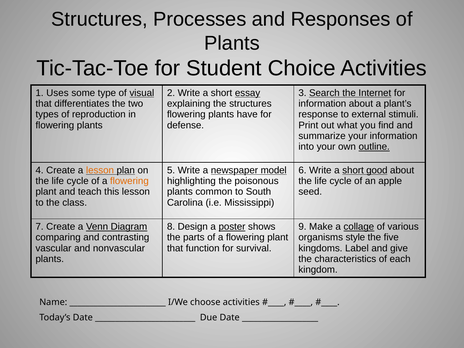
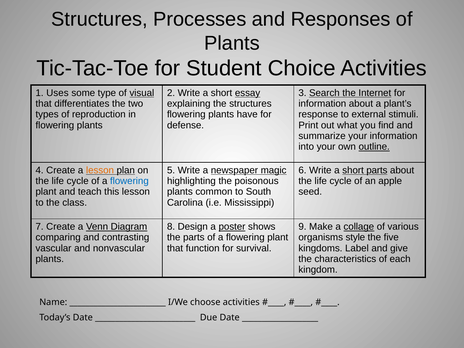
model: model -> magic
short good: good -> parts
flowering at (129, 181) colour: orange -> blue
